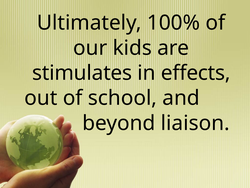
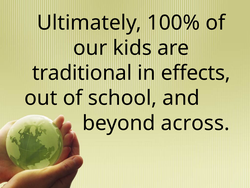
stimulates: stimulates -> traditional
liaison: liaison -> across
